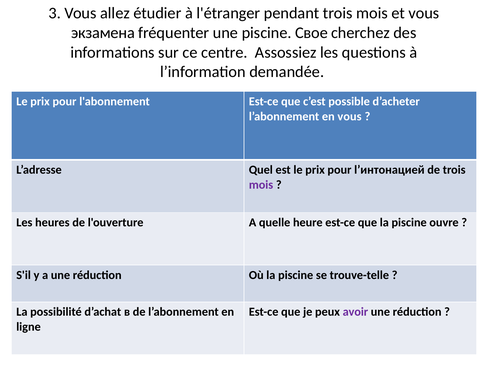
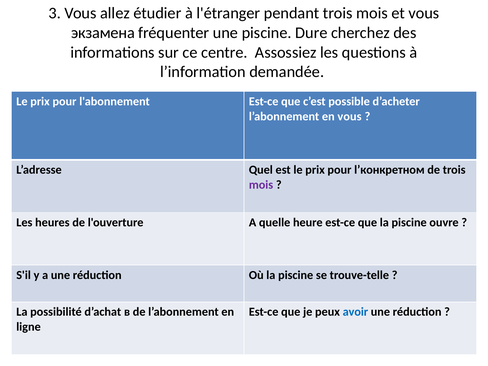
Свое: Свое -> Dure
l’интонацией: l’интонацией -> l’конкретном
avoir colour: purple -> blue
